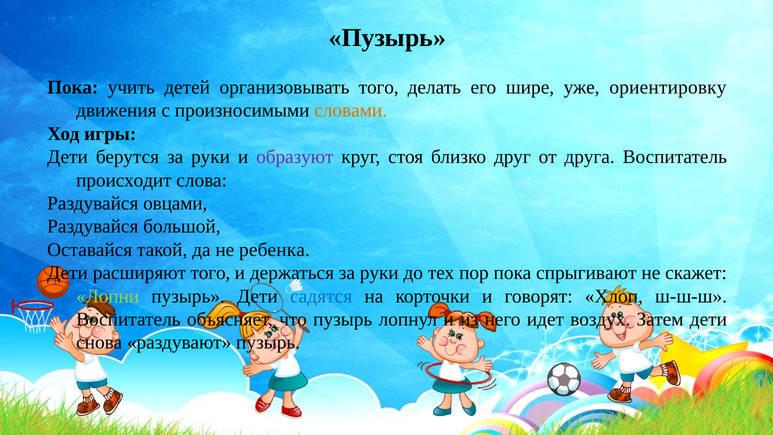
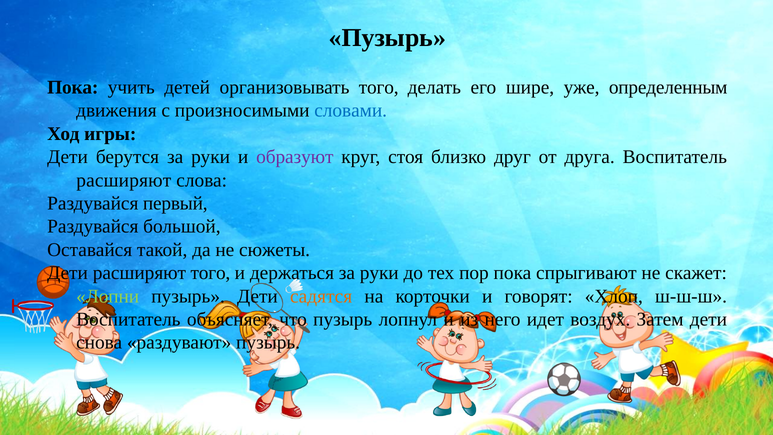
ориентировку: ориентировку -> определенным
словами colour: orange -> blue
происходит at (124, 180): происходит -> расширяют
овцами: овцами -> первый
ребенка: ребенка -> сюжеты
садятся colour: blue -> orange
